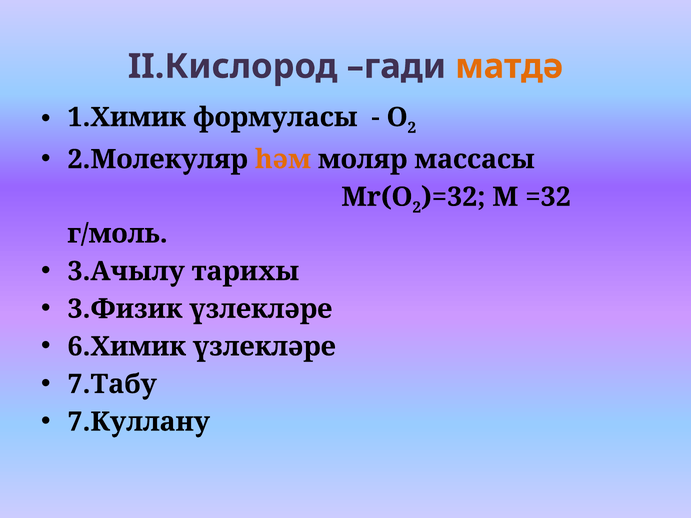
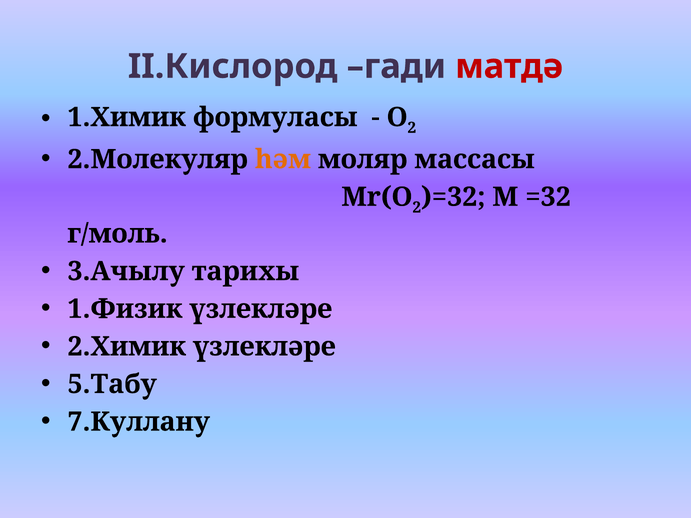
матдә colour: orange -> red
3.Физик: 3.Физик -> 1.Физик
6.Химик: 6.Химик -> 2.Химик
7.Табу: 7.Табу -> 5.Табу
